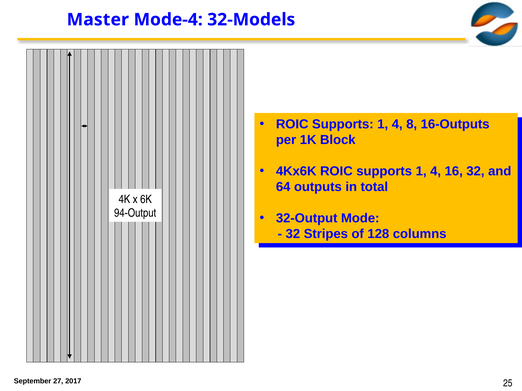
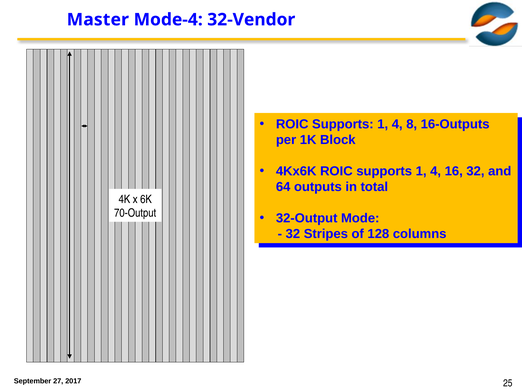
32-Models: 32-Models -> 32-Vendor
94-Output: 94-Output -> 70-Output
